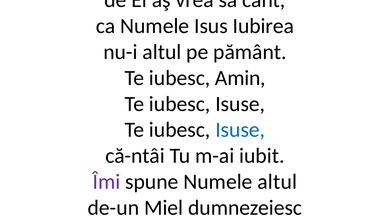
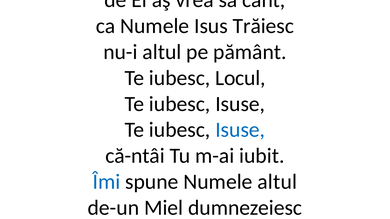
Isus Iubirea: Iubirea -> Trăiesc
iubesc Amin: Amin -> Locul
Îmi colour: purple -> blue
